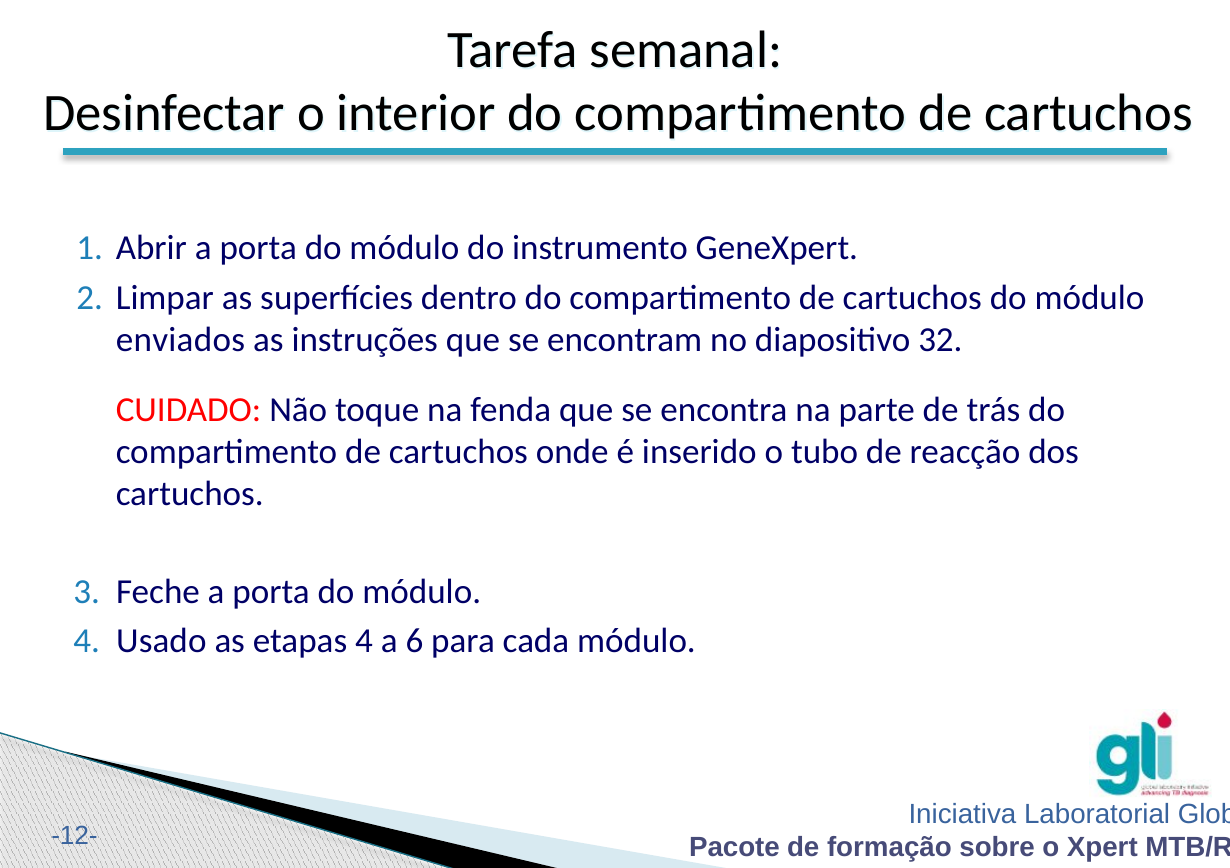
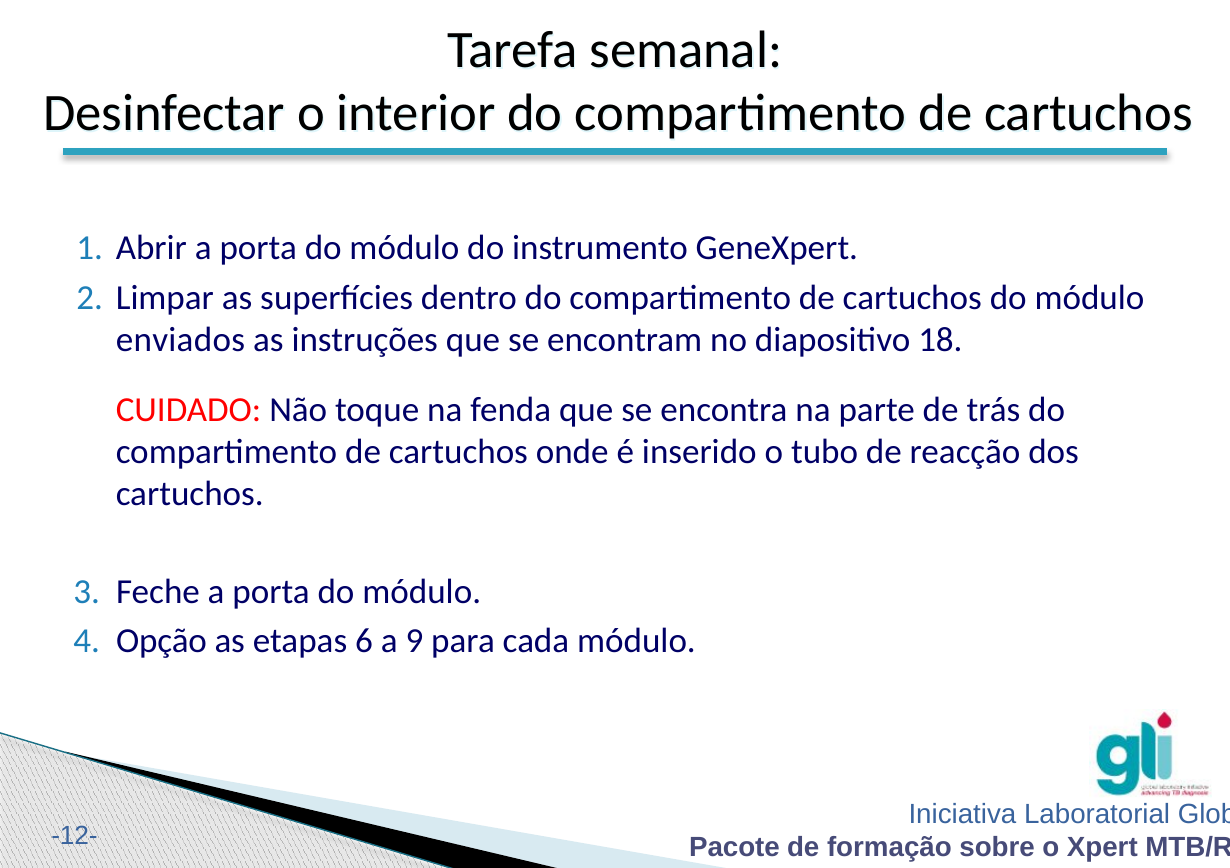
32: 32 -> 18
Usado: Usado -> Opção
etapas 4: 4 -> 6
6: 6 -> 9
